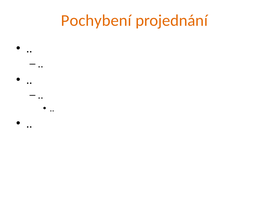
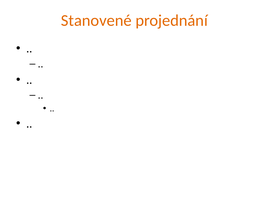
Pochybení: Pochybení -> Stanovené
